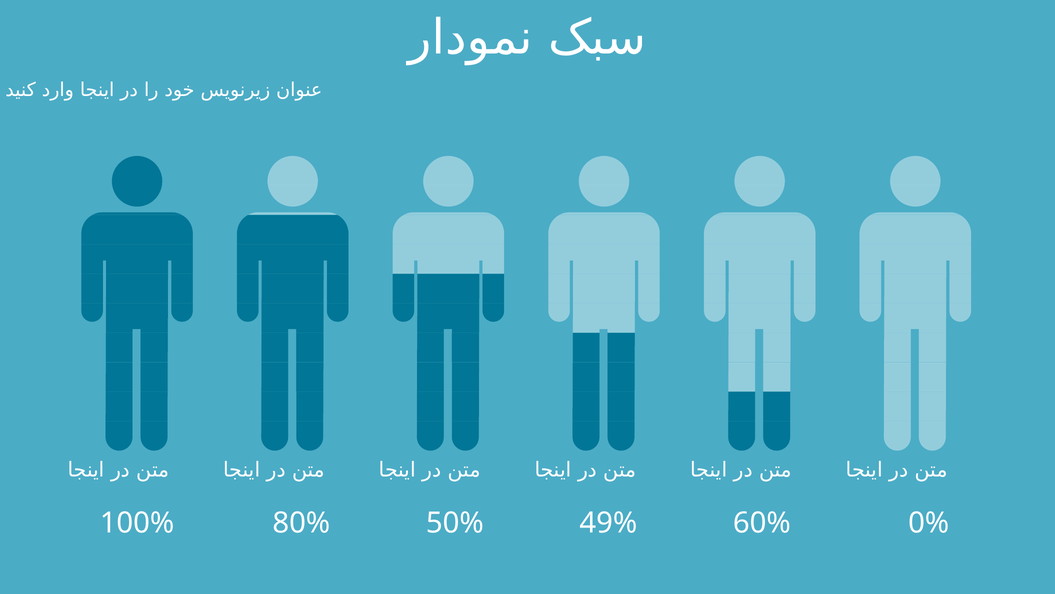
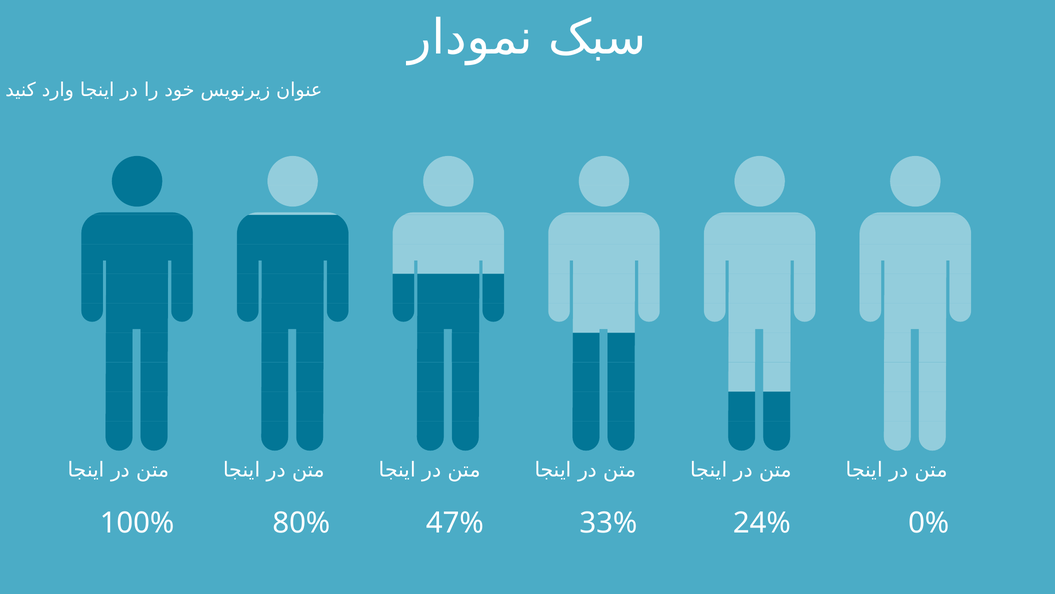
50%: 50% -> 47%
49%: 49% -> 33%
60%: 60% -> 24%
